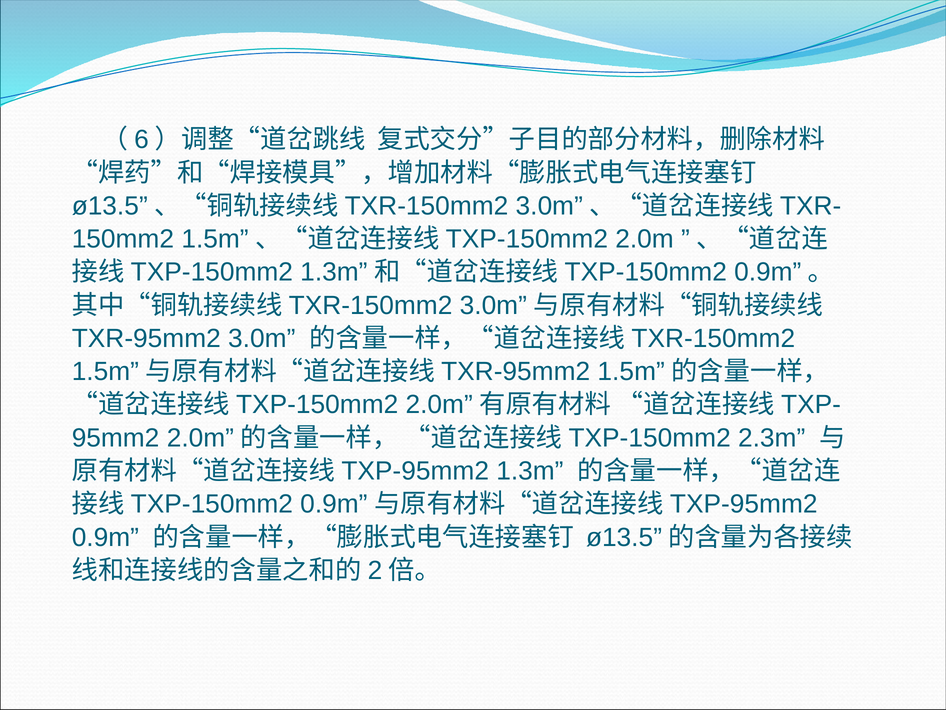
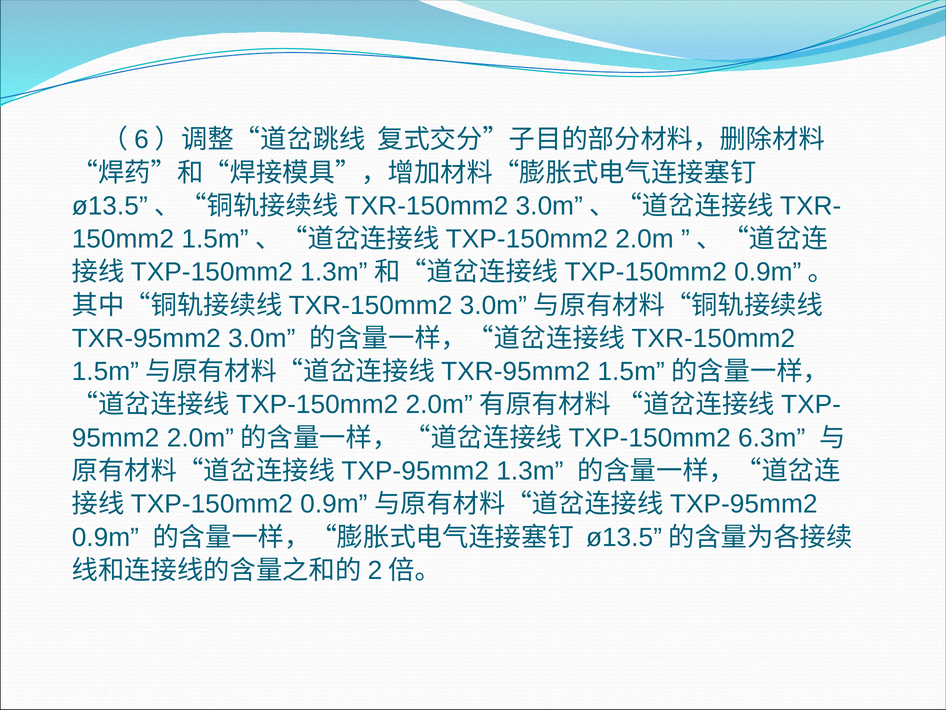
2.3m: 2.3m -> 6.3m
